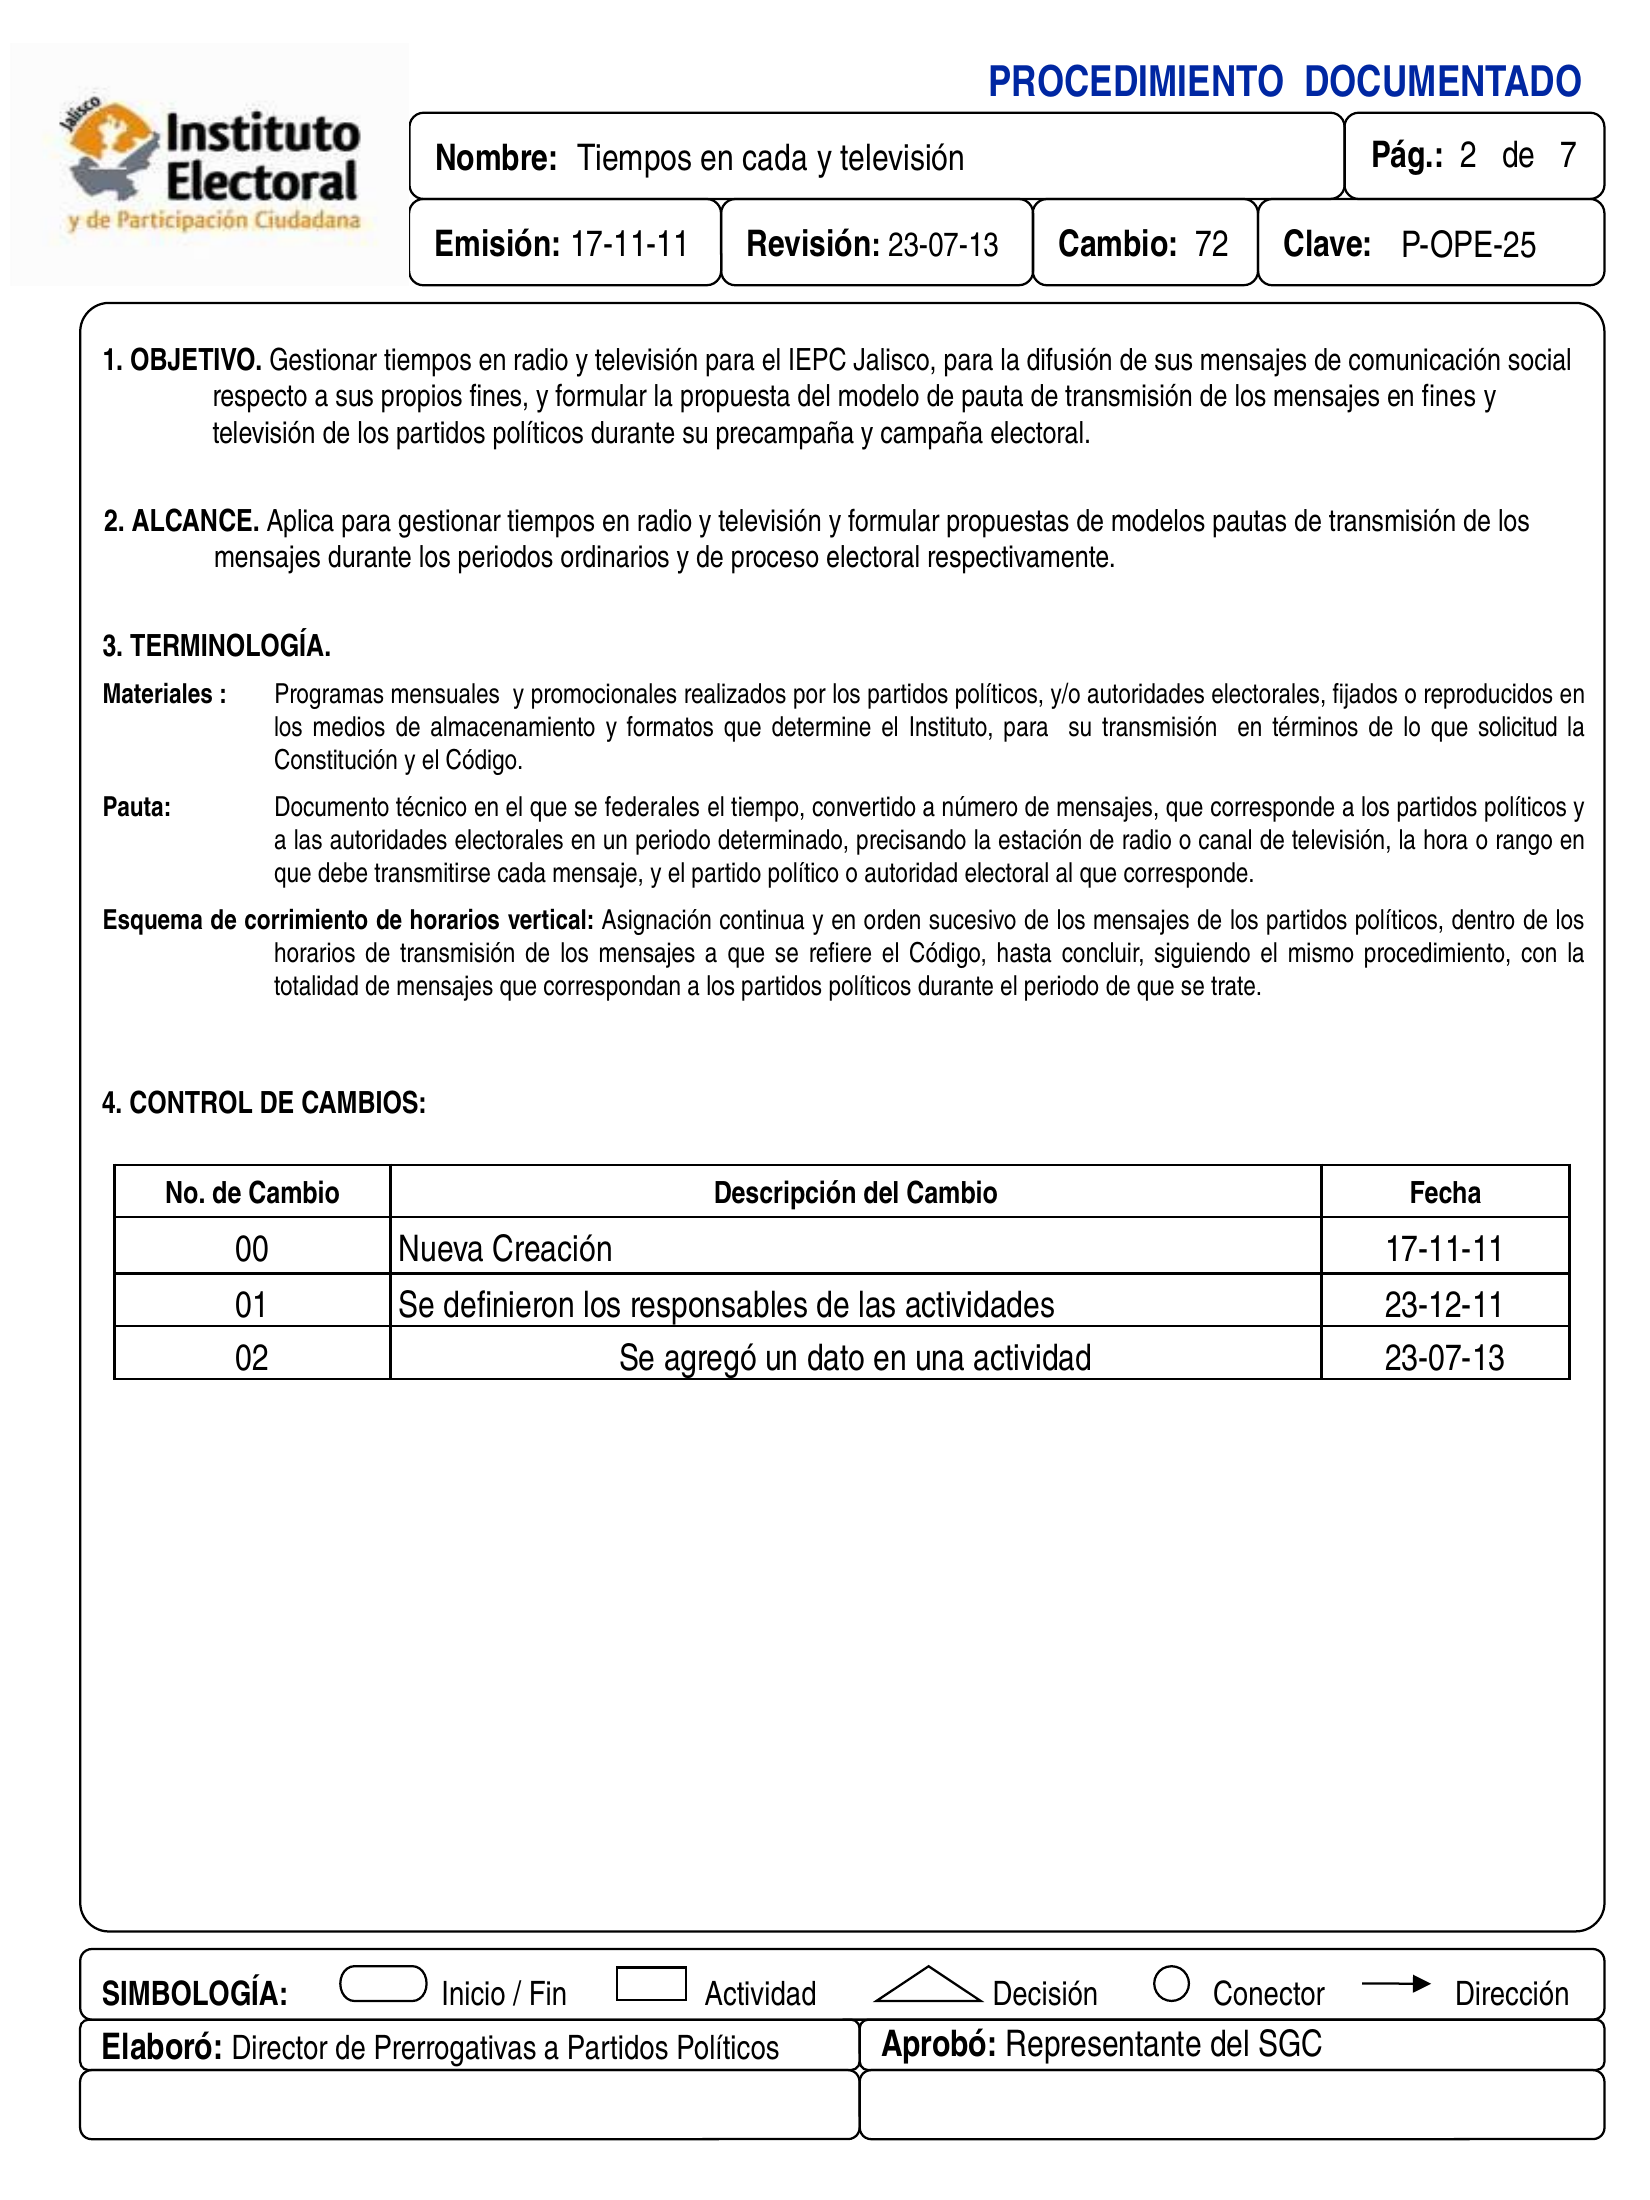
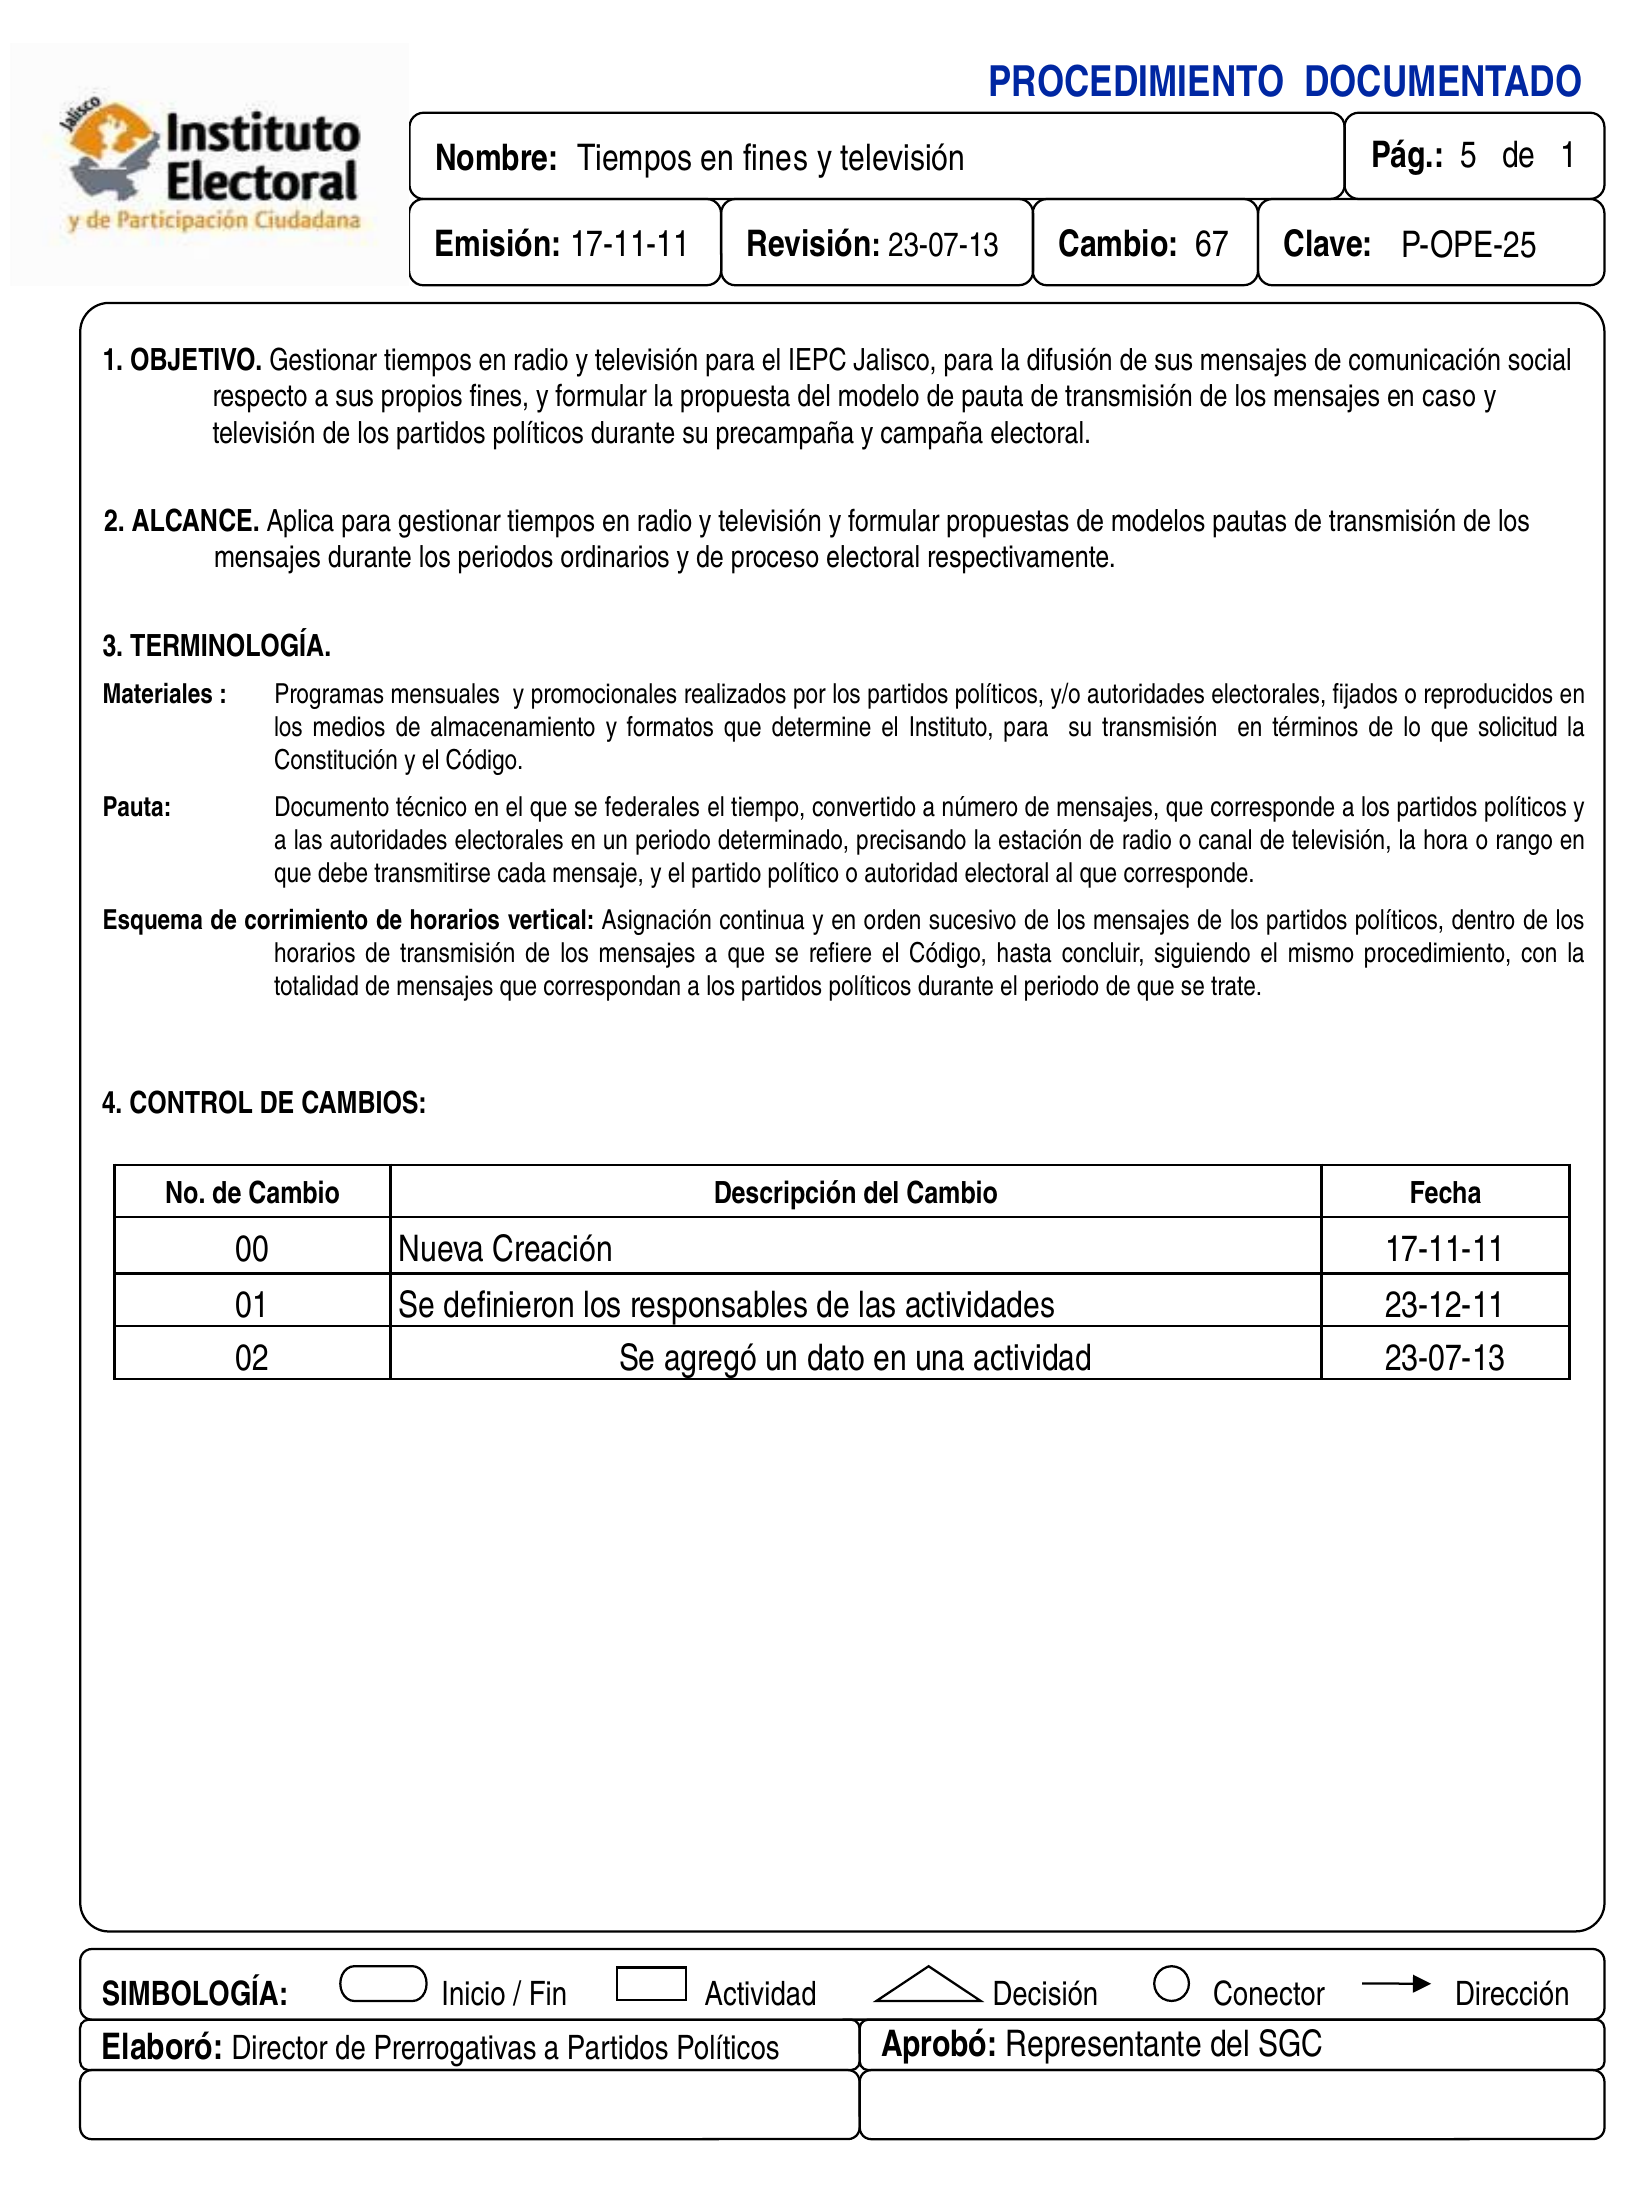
en cada: cada -> fines
2 at (1469, 155): 2 -> 5
de 7: 7 -> 1
72: 72 -> 67
en fines: fines -> caso
